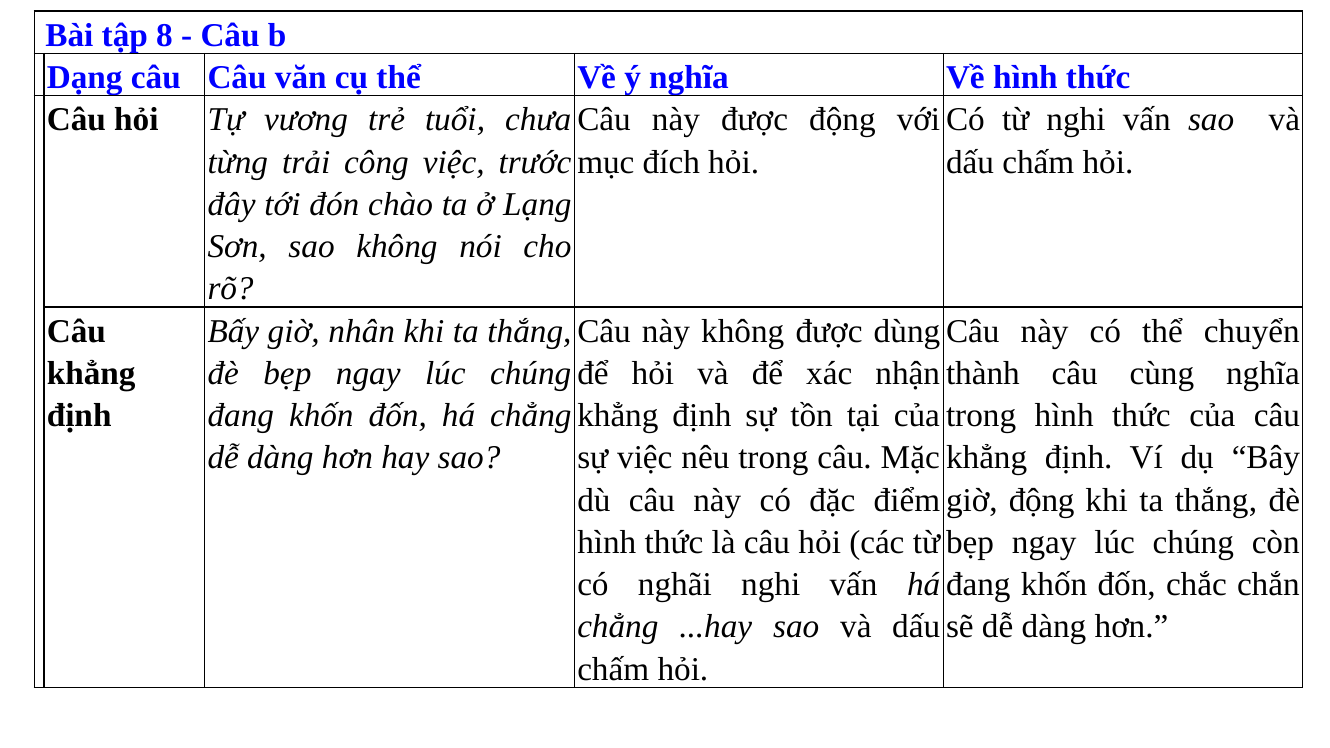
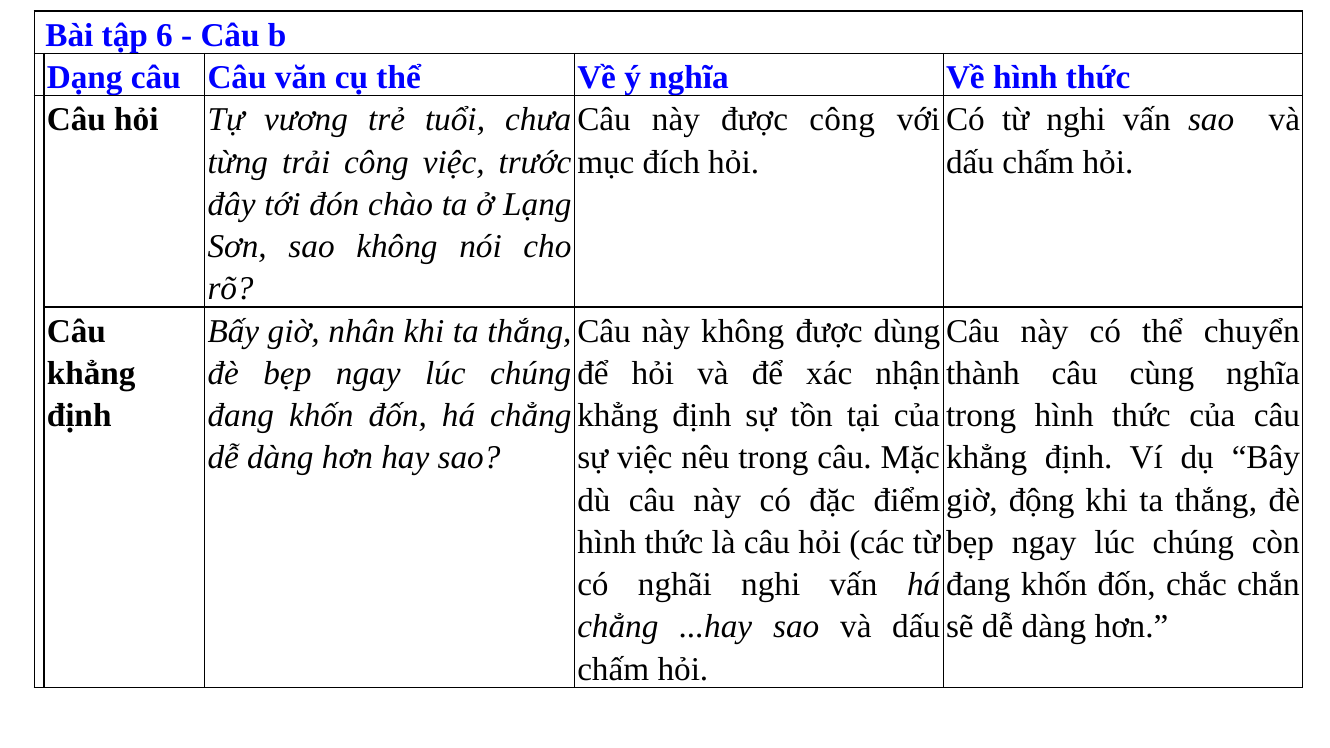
8: 8 -> 6
được động: động -> công
